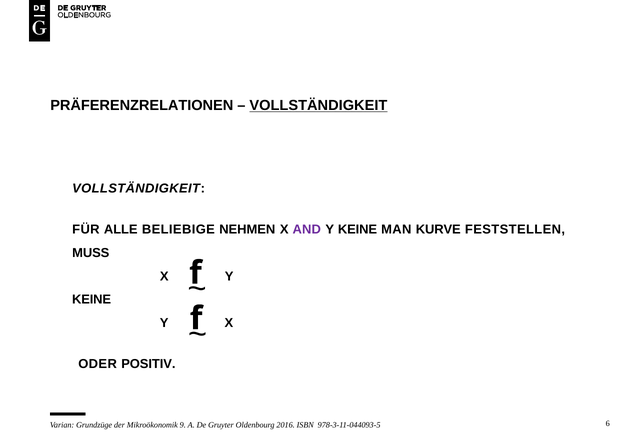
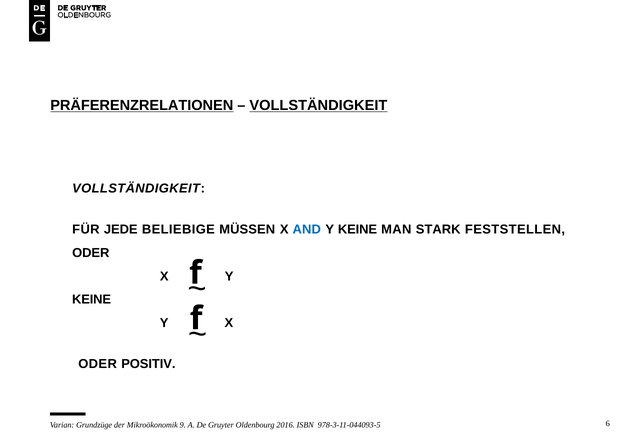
PRÄFERENZRELATIONEN underline: none -> present
ALLE: ALLE -> JEDE
NEHMEN: NEHMEN -> MÜSSEN
AND colour: purple -> blue
KURVE: KURVE -> STARK
MUSS at (91, 253): MUSS -> ODER
